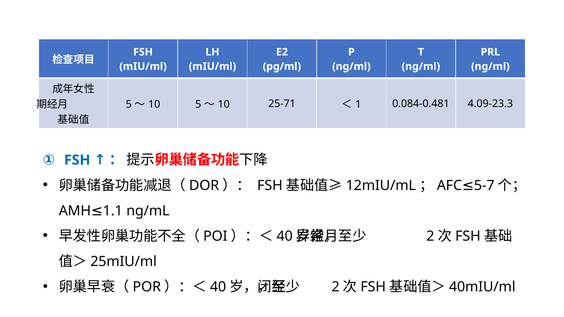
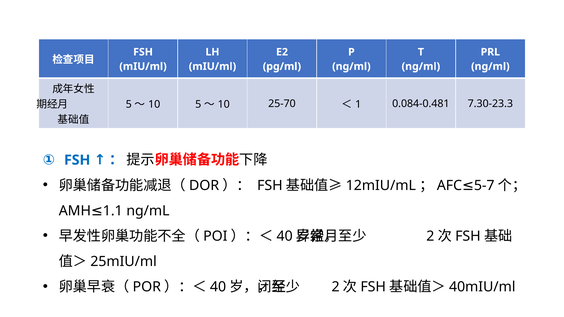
25-71: 25-71 -> 25-70
4.09-23.3: 4.09-23.3 -> 7.30-23.3
